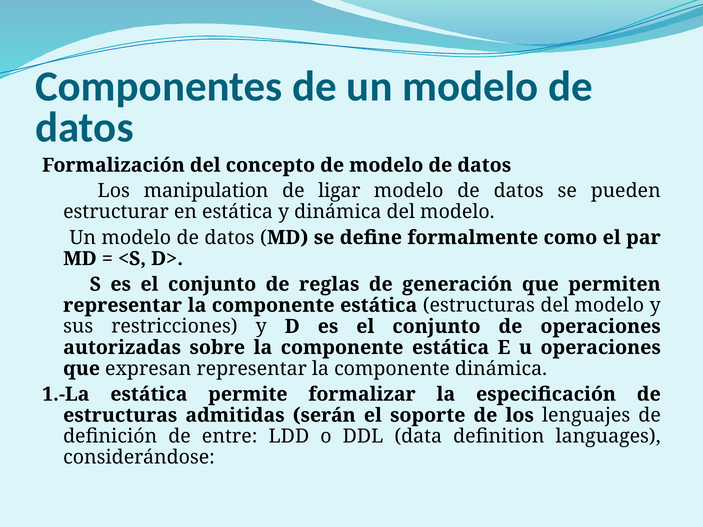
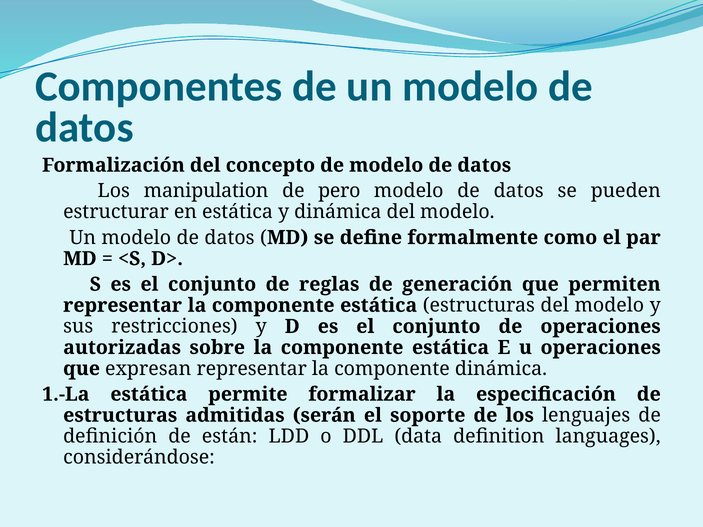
ligar: ligar -> pero
entre: entre -> están
